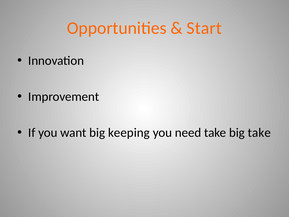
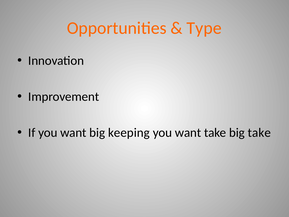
Start: Start -> Type
need at (188, 133): need -> want
